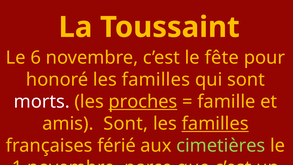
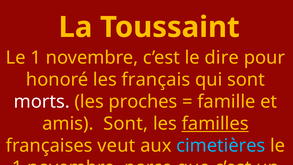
6 at (36, 58): 6 -> 1
le fête: fête -> dire
honoré les familles: familles -> français
proches underline: present -> none
françaises férié: férié -> veut
cimetières colour: light green -> light blue
